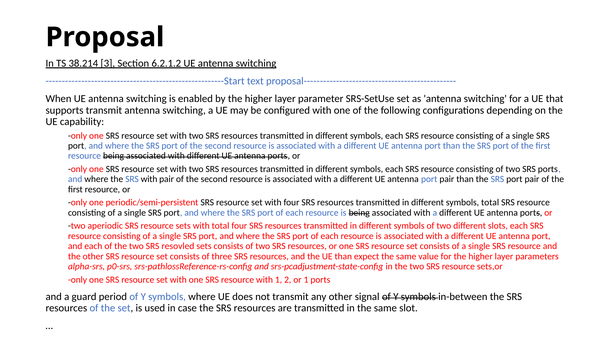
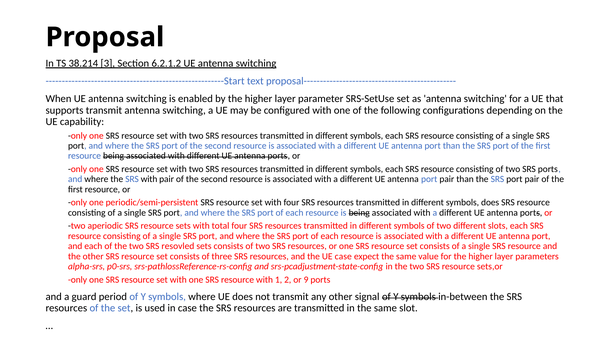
symbols total: total -> does
UE than: than -> case
or 1: 1 -> 9
